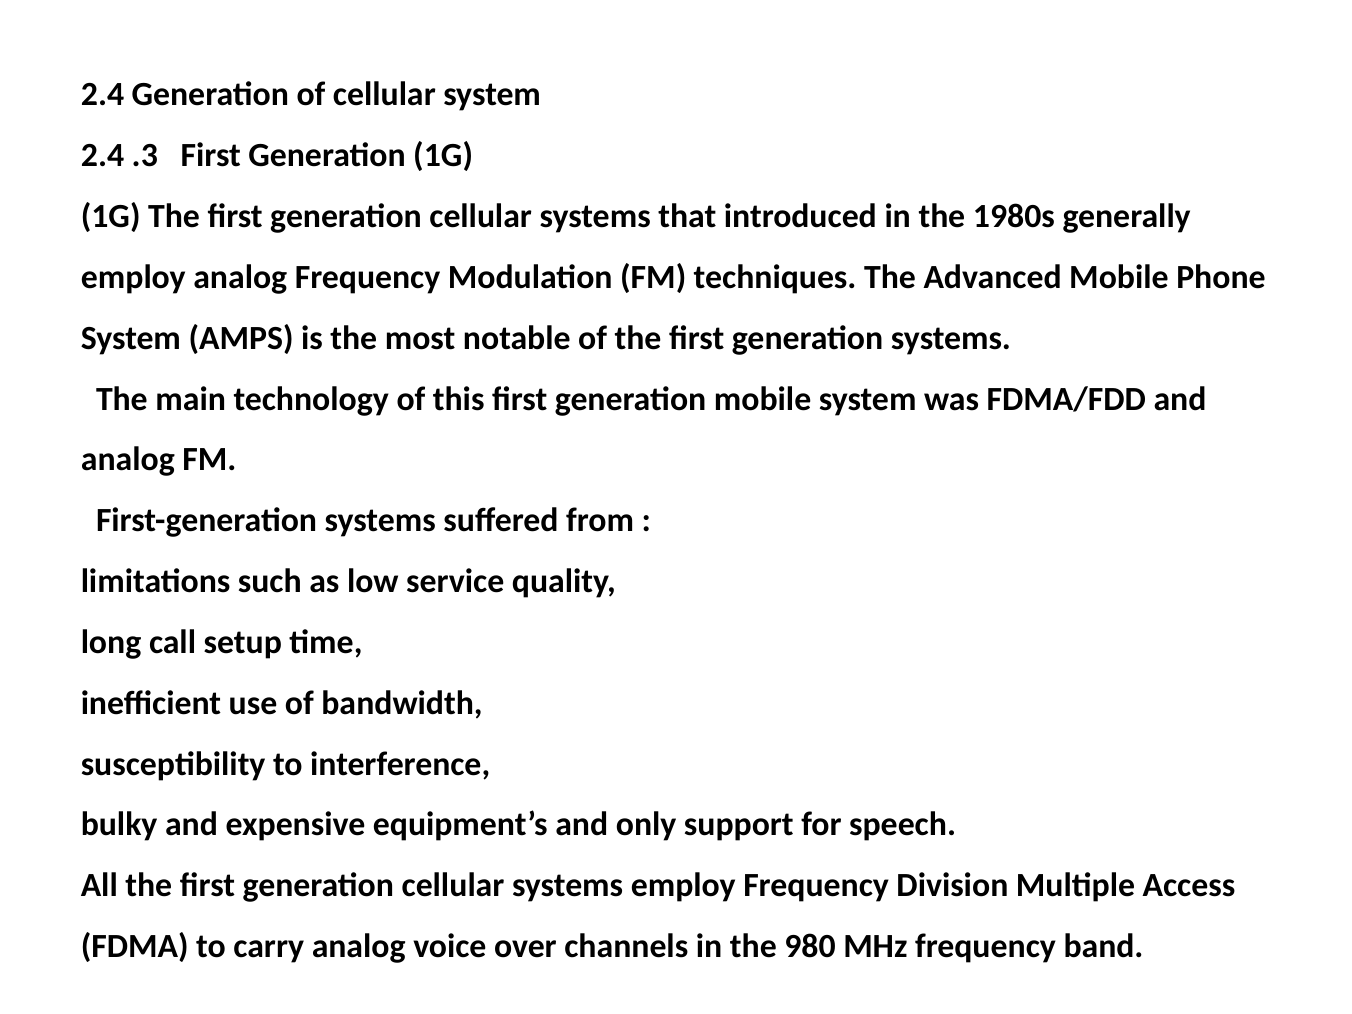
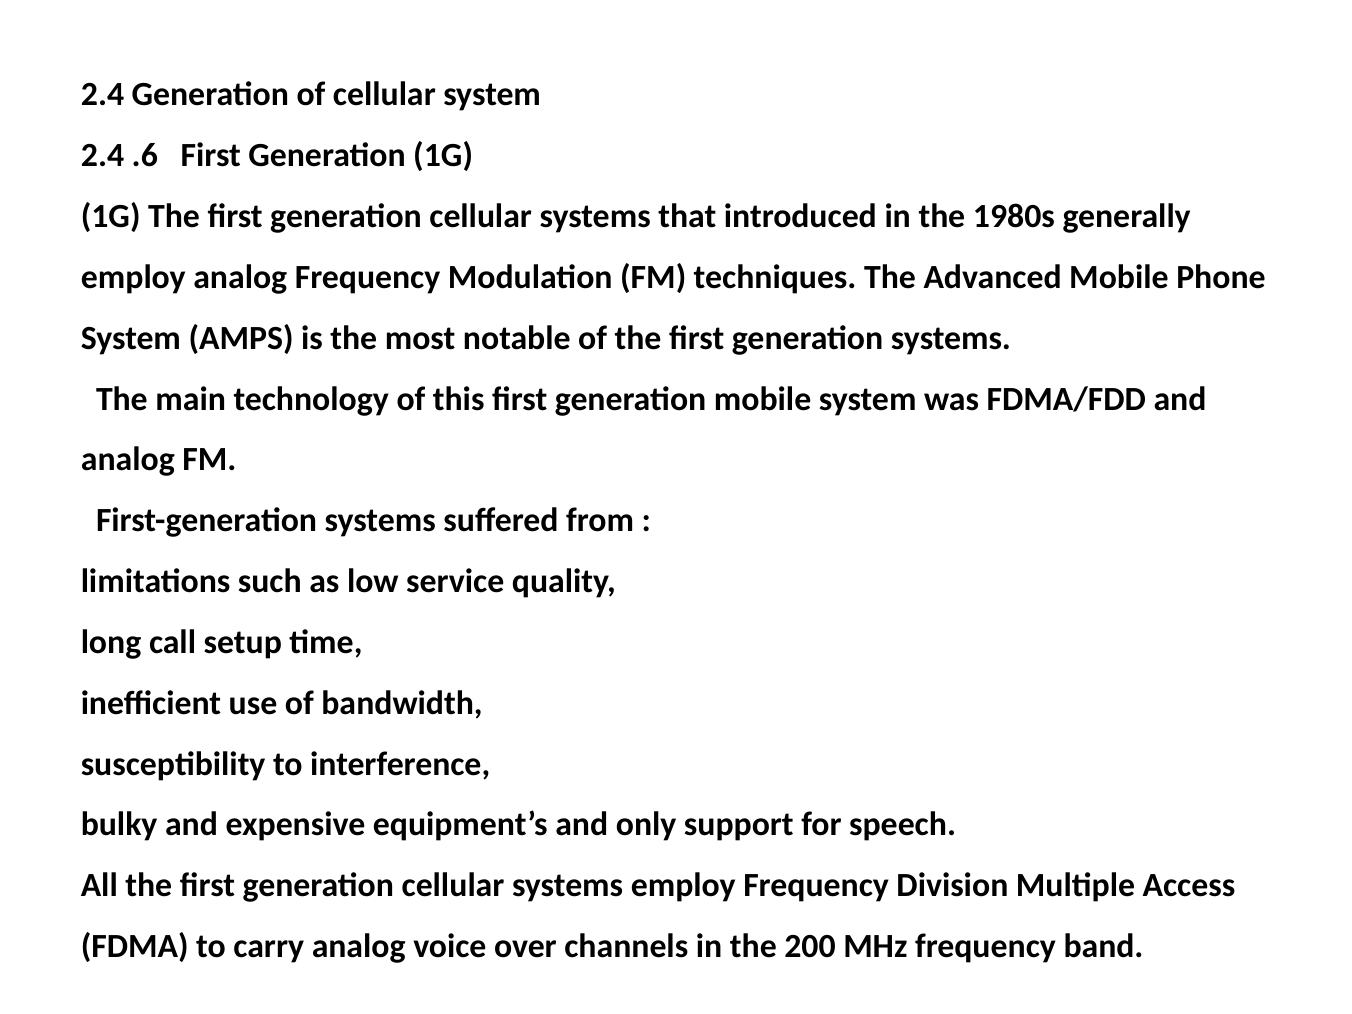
.3: .3 -> .6
980: 980 -> 200
